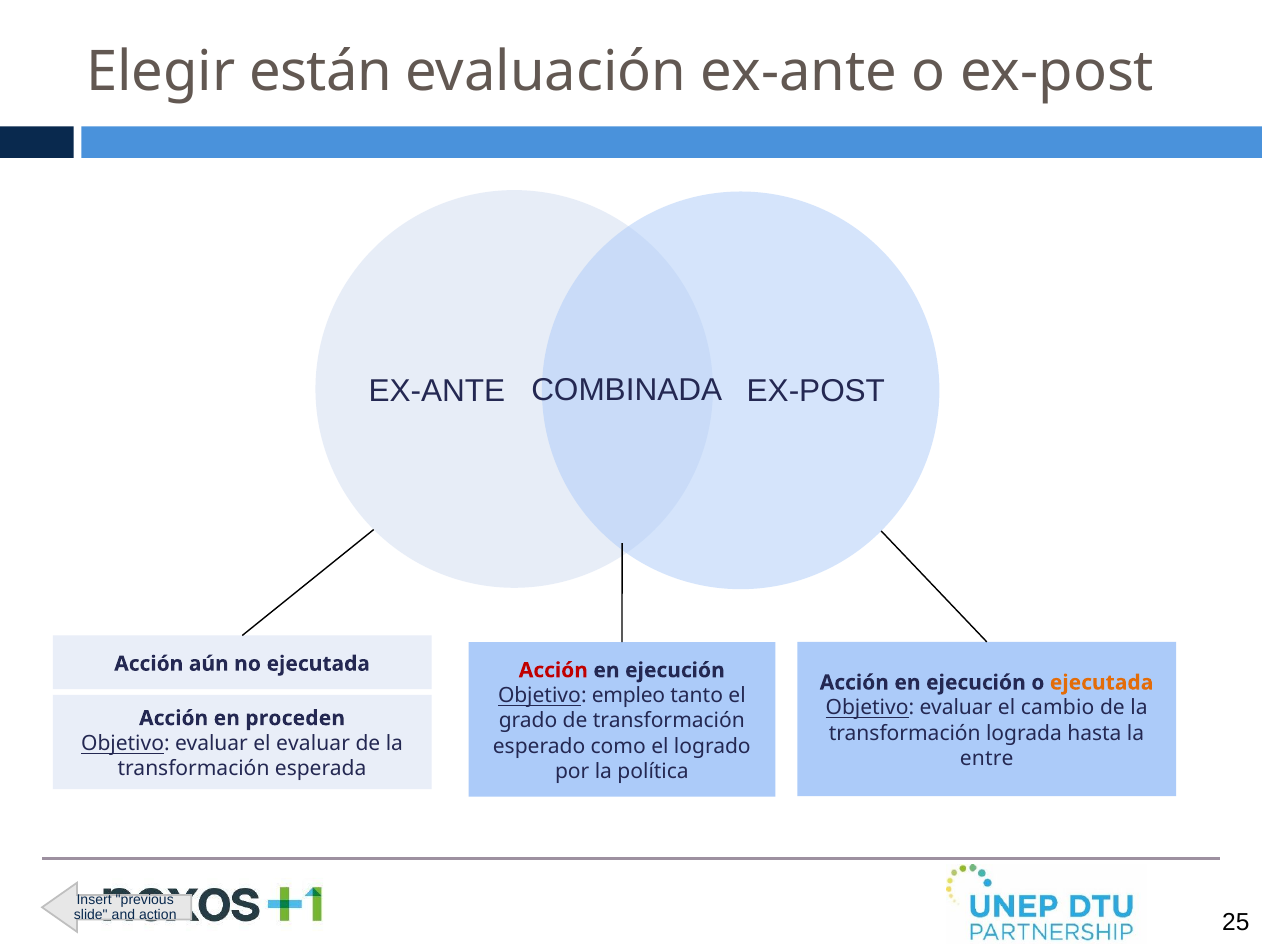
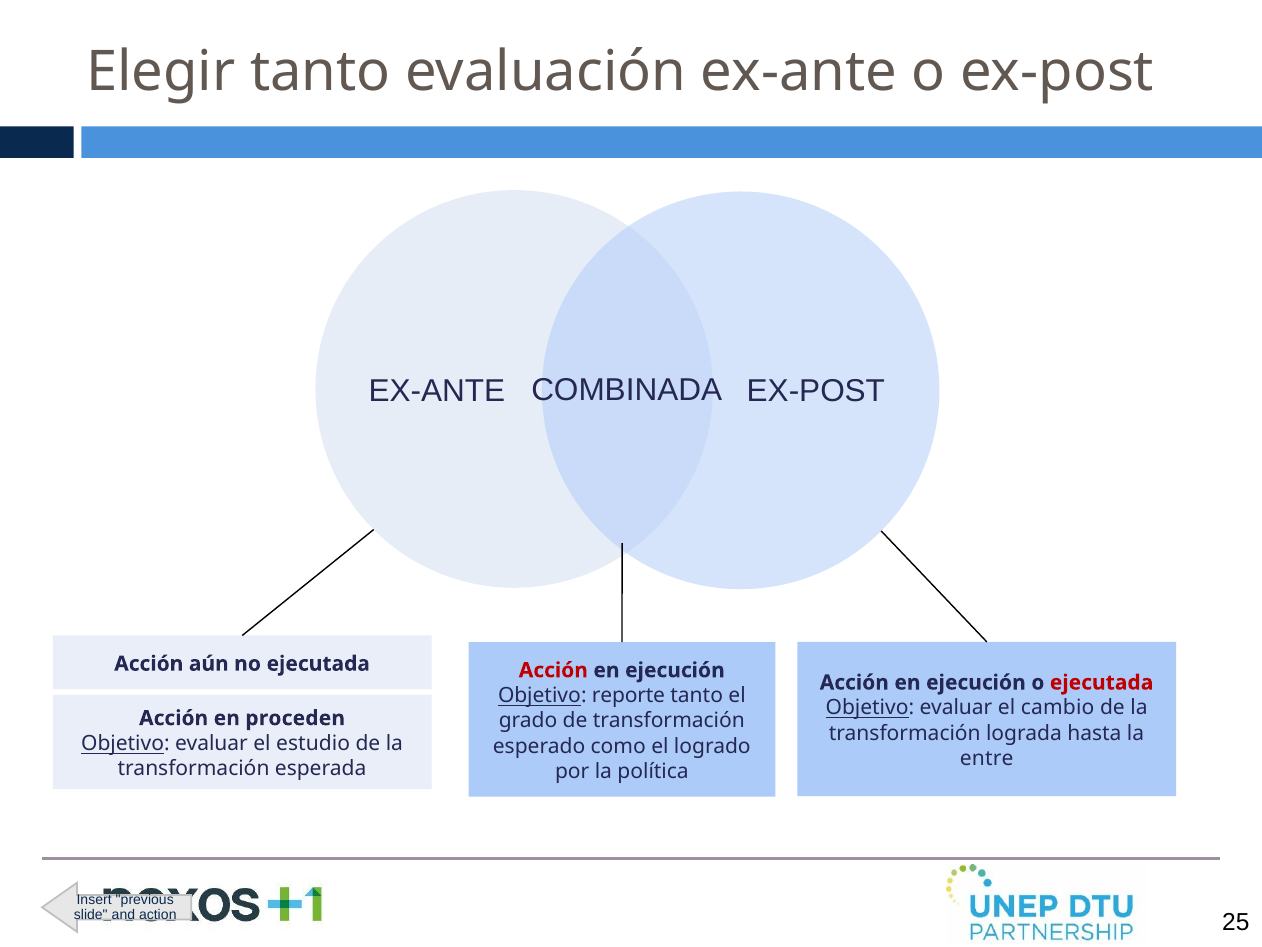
Elegir están: están -> tanto
ejecutada at (1102, 682) colour: orange -> red
empleo: empleo -> reporte
el evaluar: evaluar -> estudio
